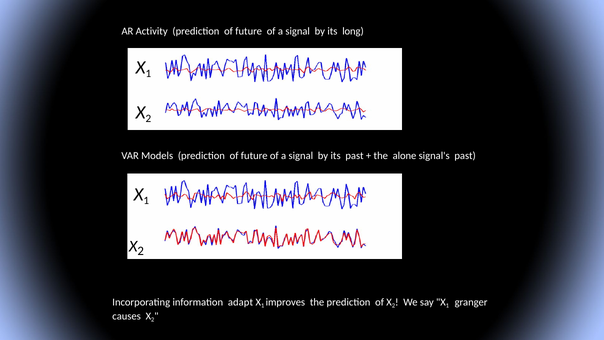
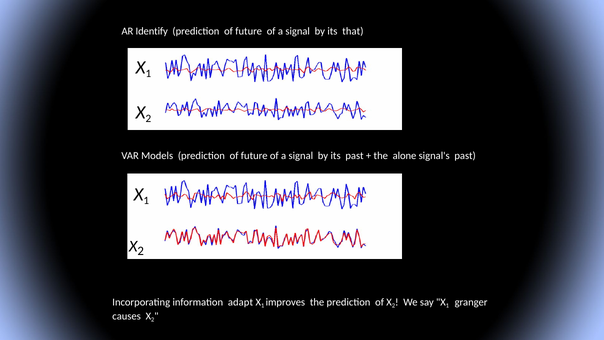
Activity: Activity -> Identify
long: long -> that
